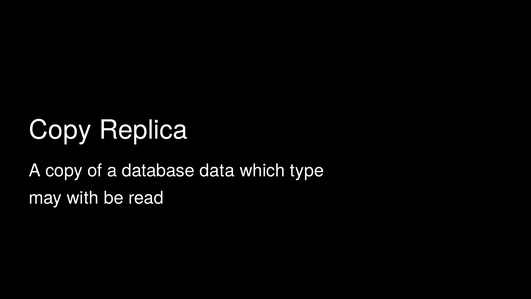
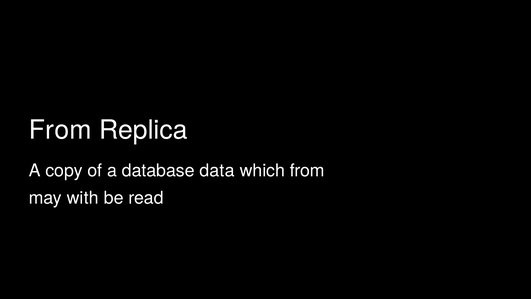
Copy at (60, 130): Copy -> From
which type: type -> from
